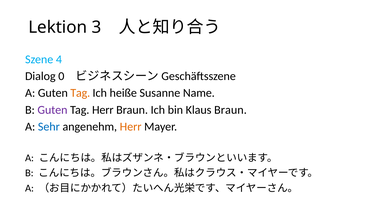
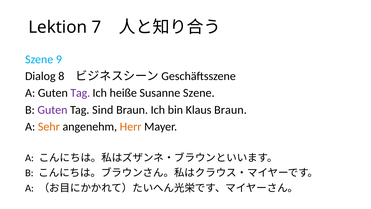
3: 3 -> 7
4: 4 -> 9
0: 0 -> 8
Tag at (80, 93) colour: orange -> purple
Susanne Name: Name -> Szene
Tag Herr: Herr -> Sind
Sehr colour: blue -> orange
